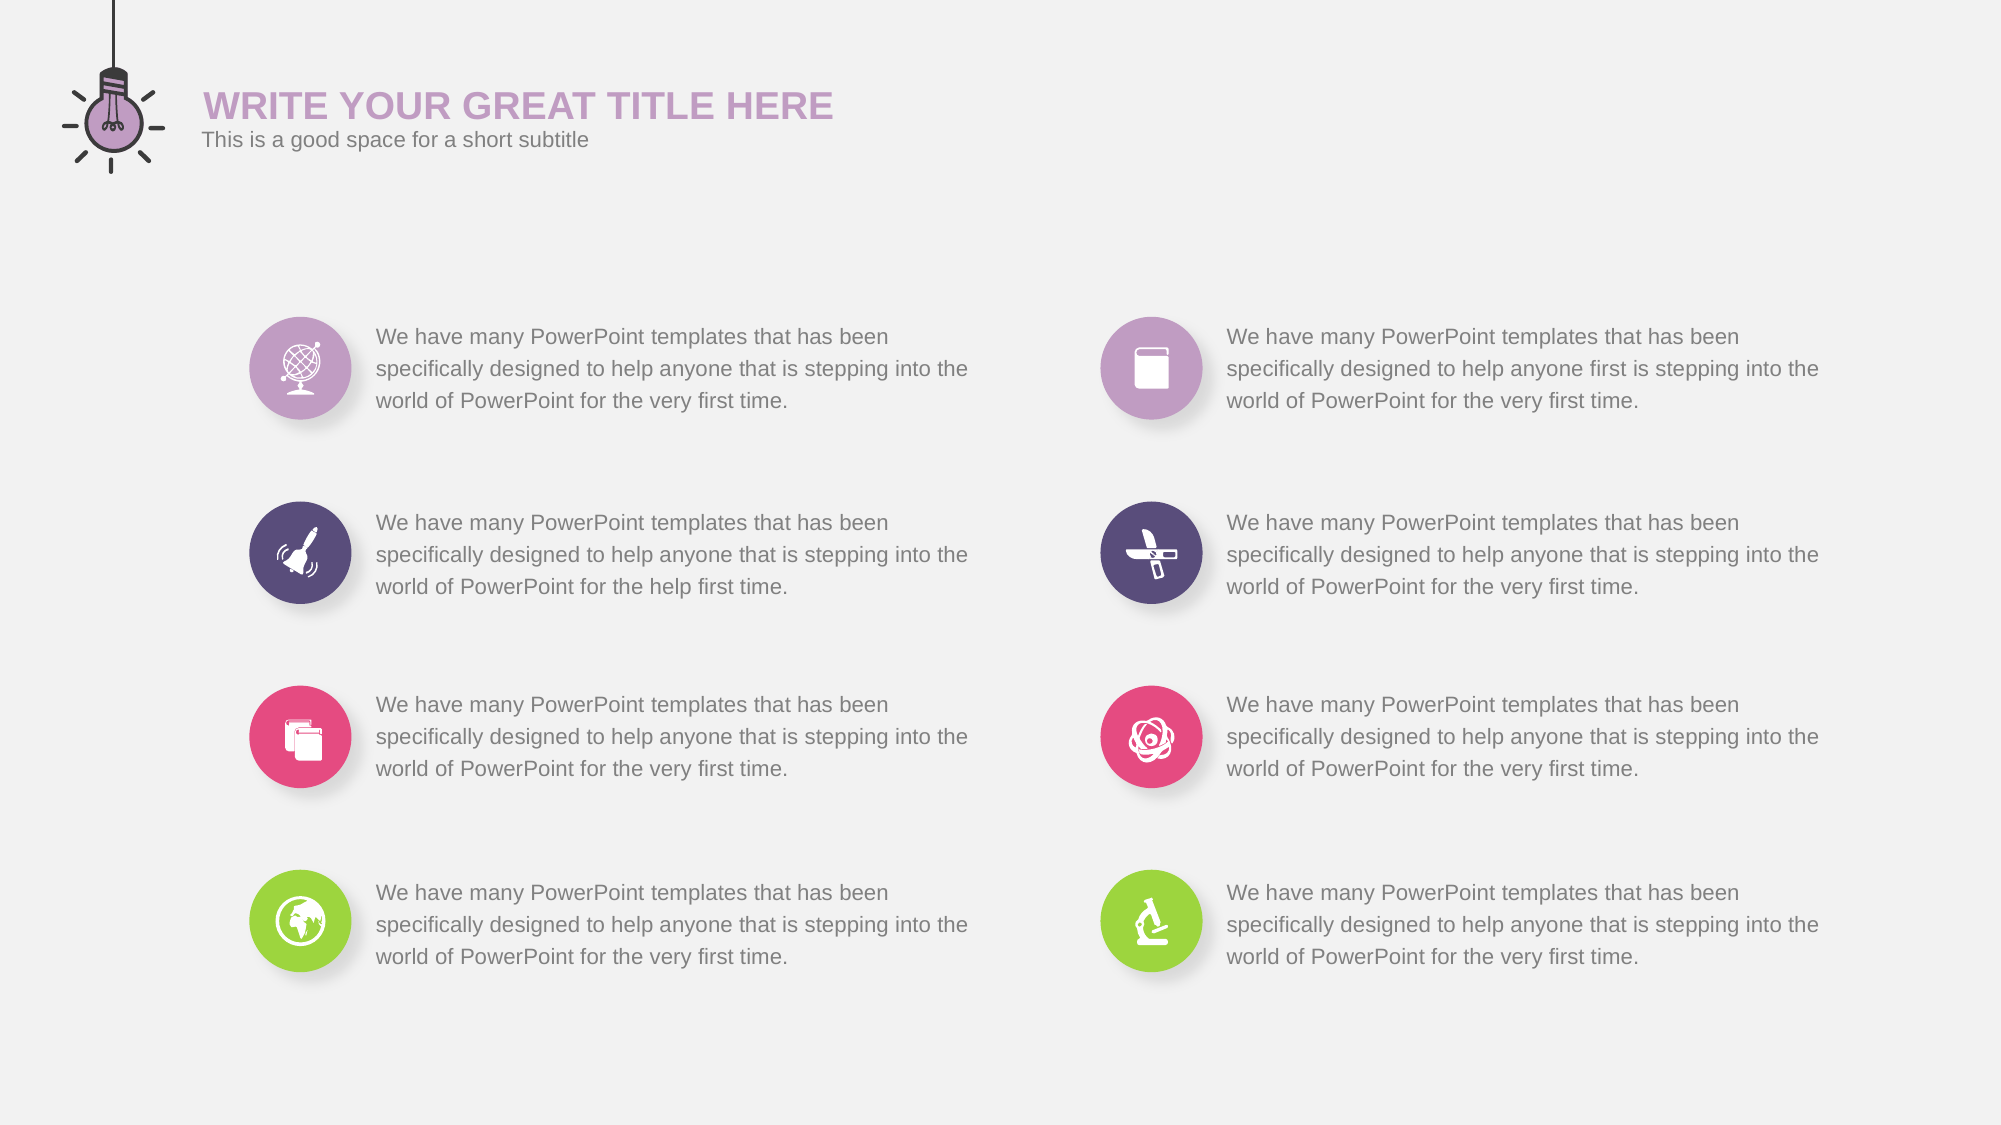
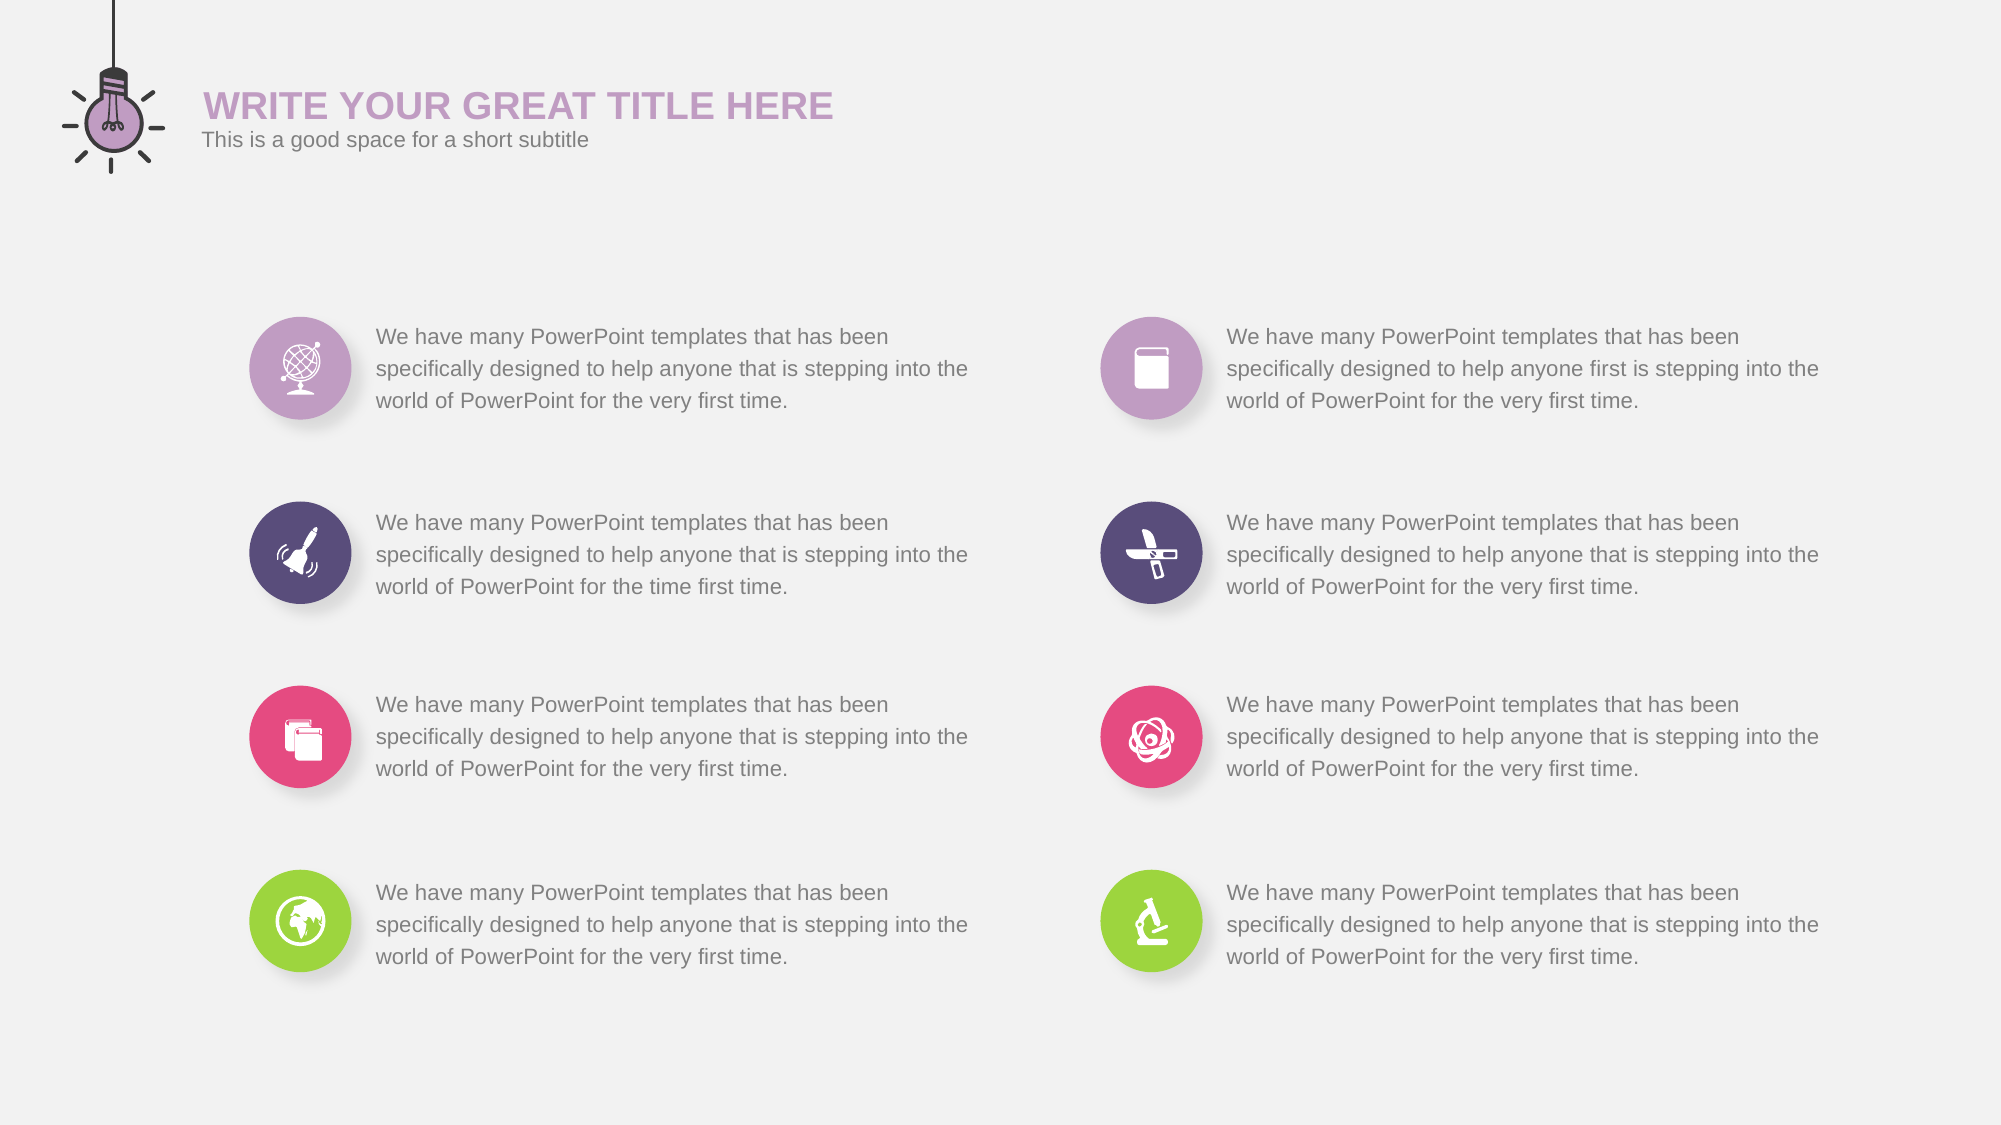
the help: help -> time
